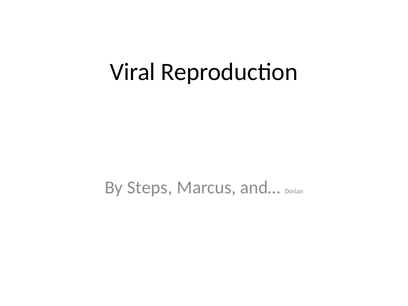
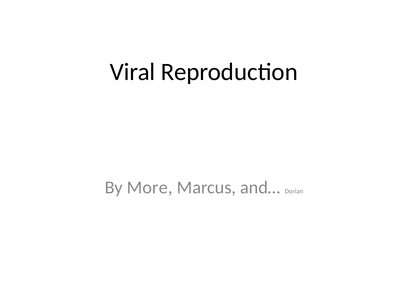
Steps: Steps -> More
